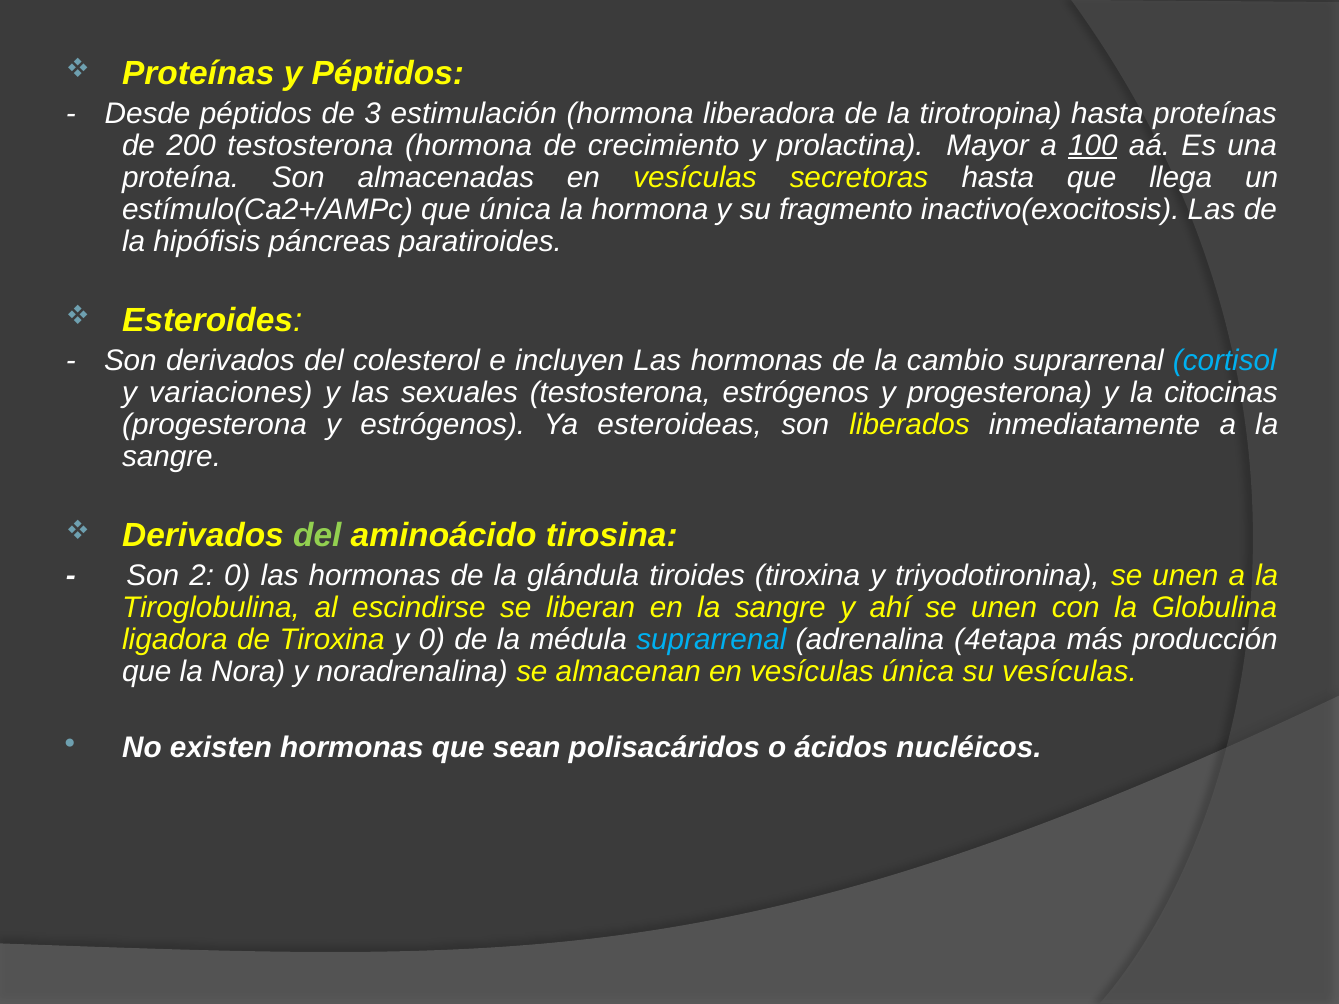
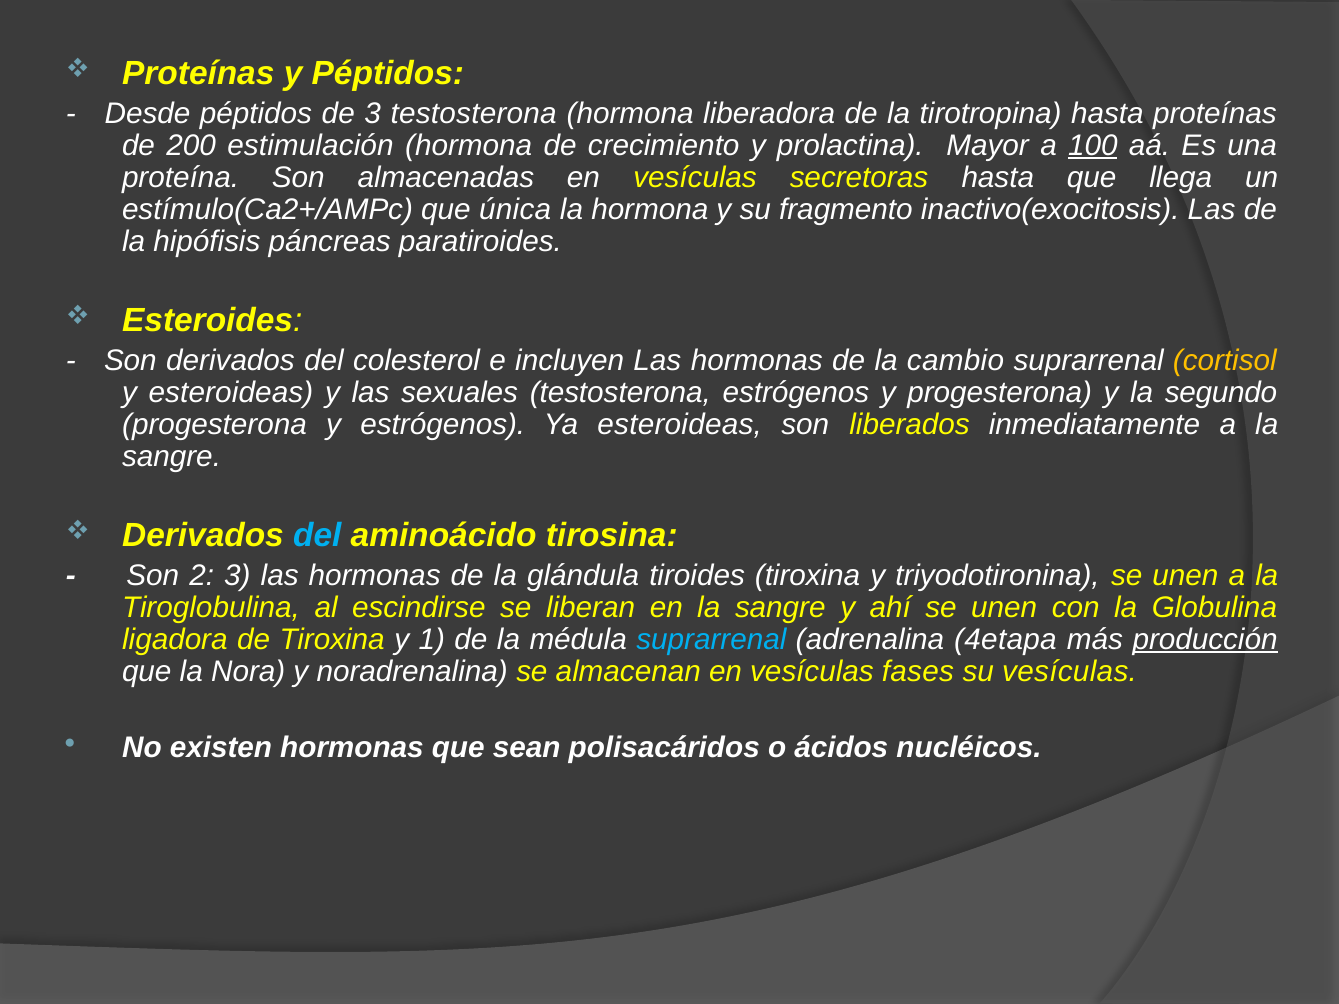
3 estimulación: estimulación -> testosterona
200 testosterona: testosterona -> estimulación
cortisol colour: light blue -> yellow
y variaciones: variaciones -> esteroideas
citocinas: citocinas -> segundo
del at (317, 535) colour: light green -> light blue
2 0: 0 -> 3
y 0: 0 -> 1
producción underline: none -> present
vesículas única: única -> fases
